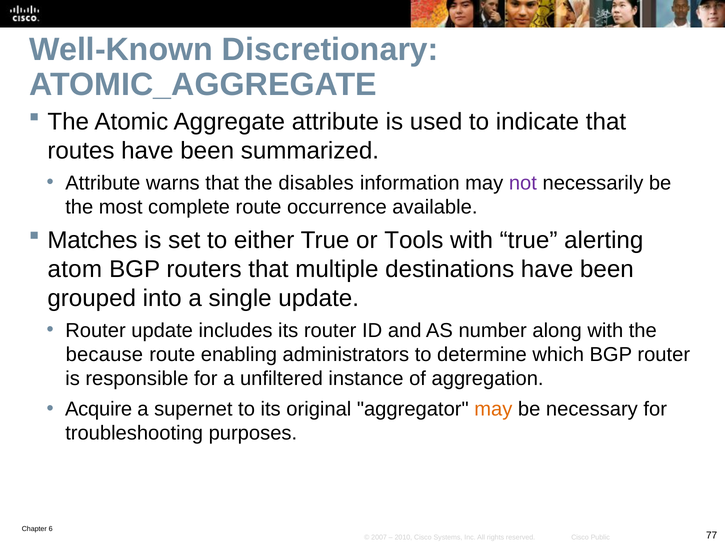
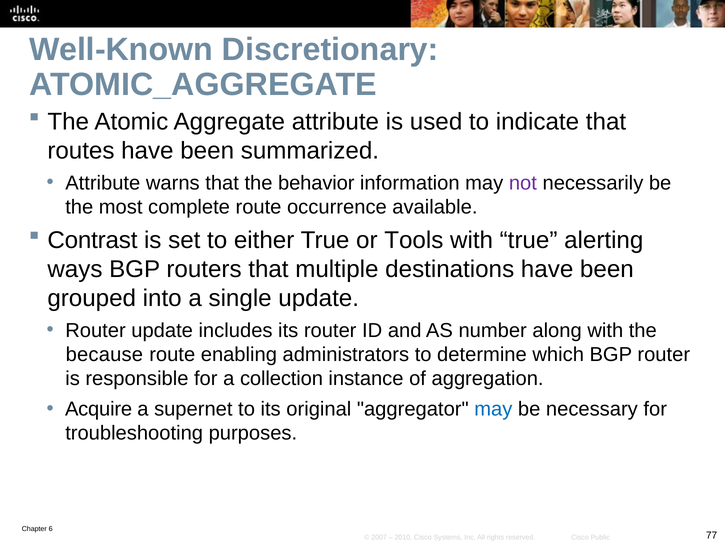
disables: disables -> behavior
Matches: Matches -> Contrast
atom: atom -> ways
unfiltered: unfiltered -> collection
may at (493, 409) colour: orange -> blue
